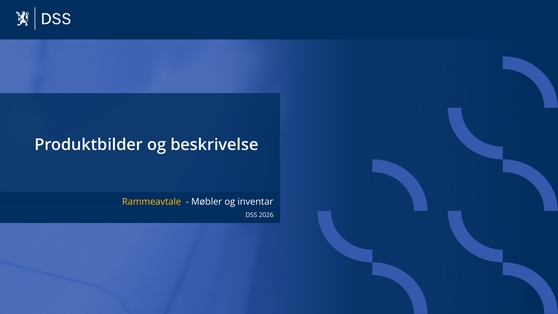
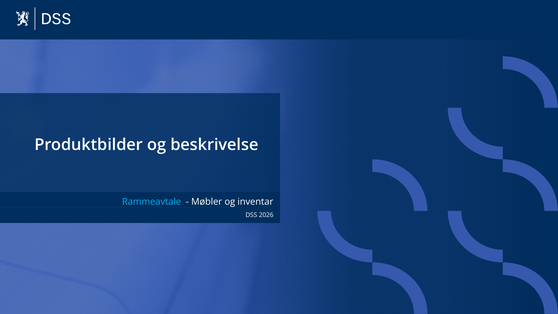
Rammeavtale colour: yellow -> light blue
